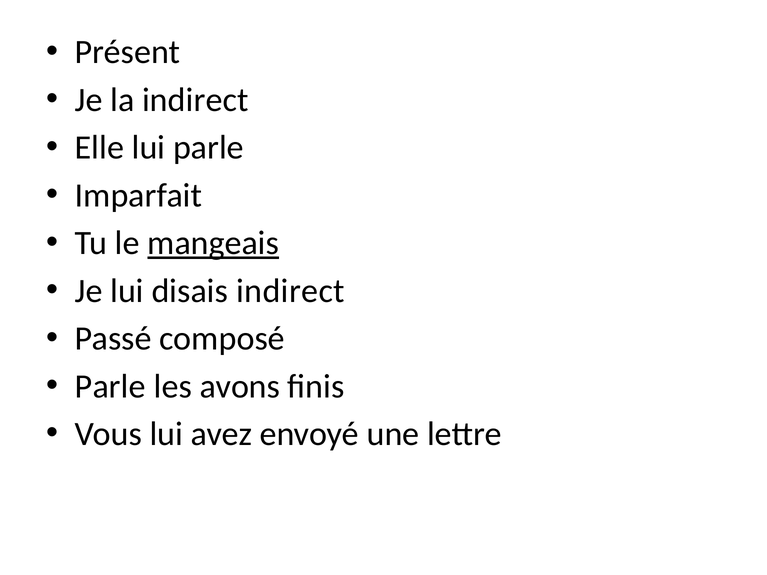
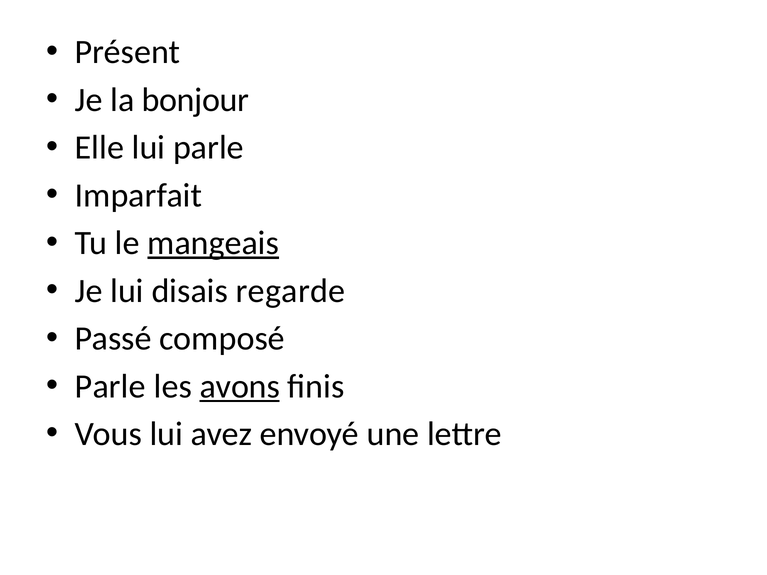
la indirect: indirect -> bonjour
disais indirect: indirect -> regarde
avons underline: none -> present
